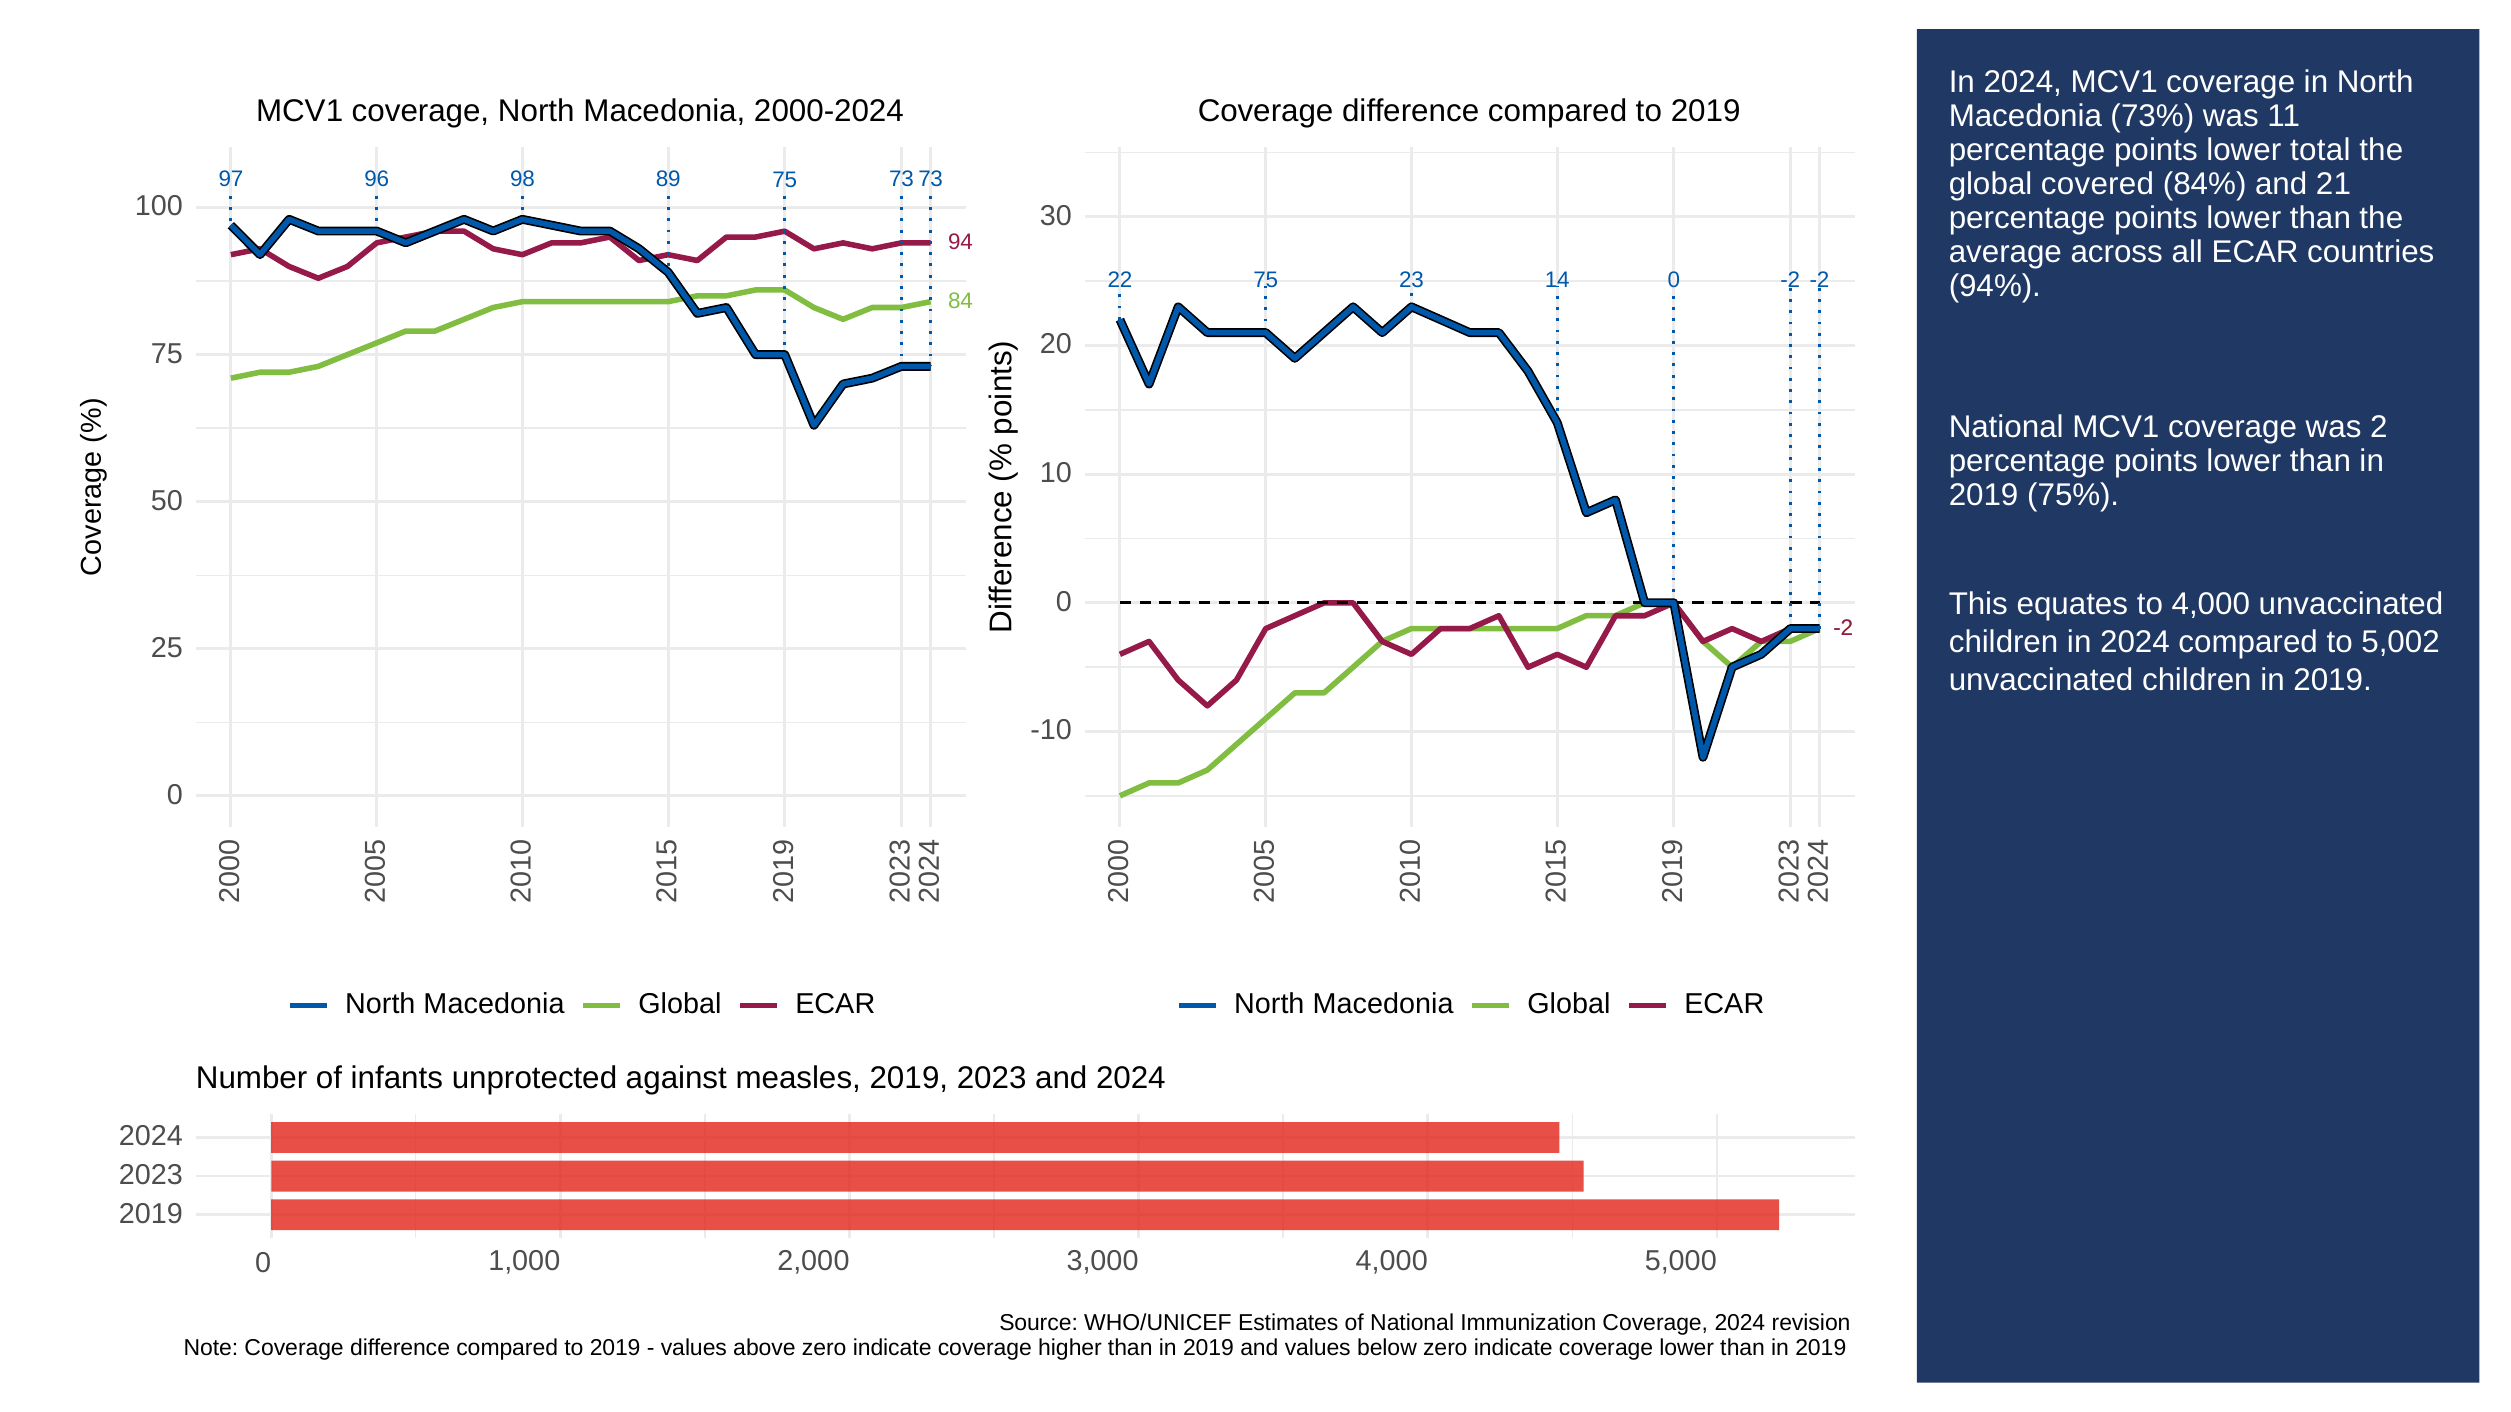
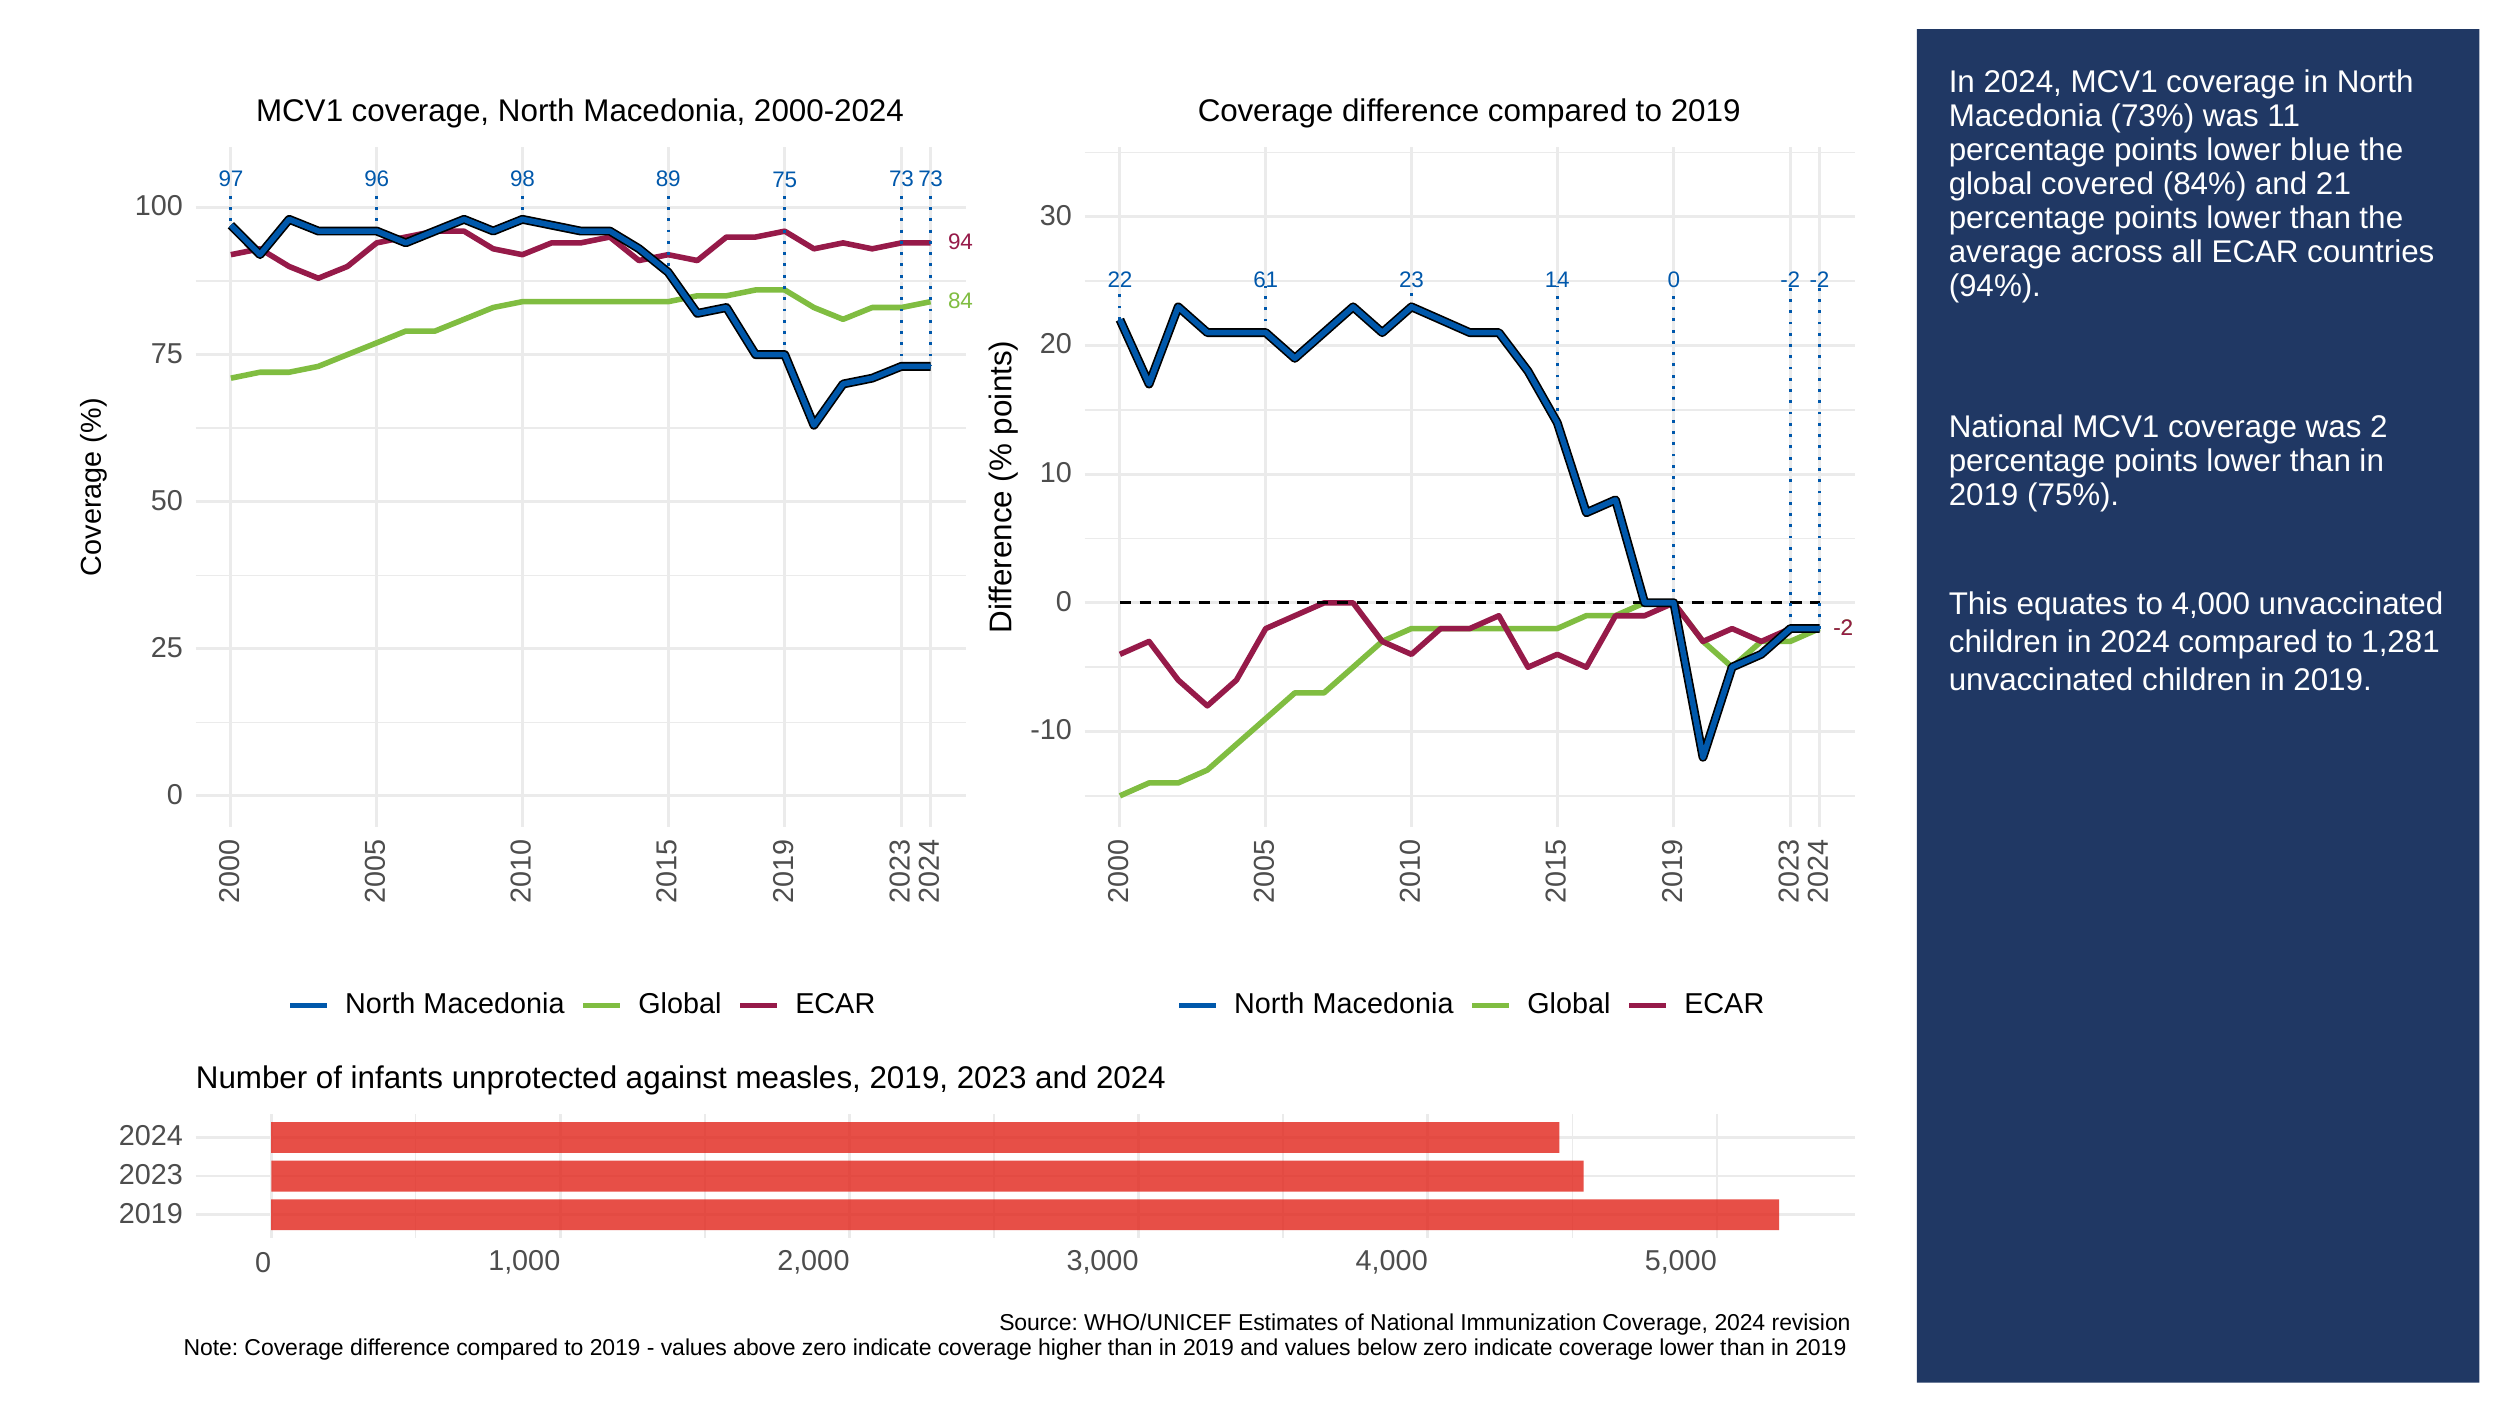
total: total -> blue
22 75: 75 -> 61
5,002: 5,002 -> 1,281
